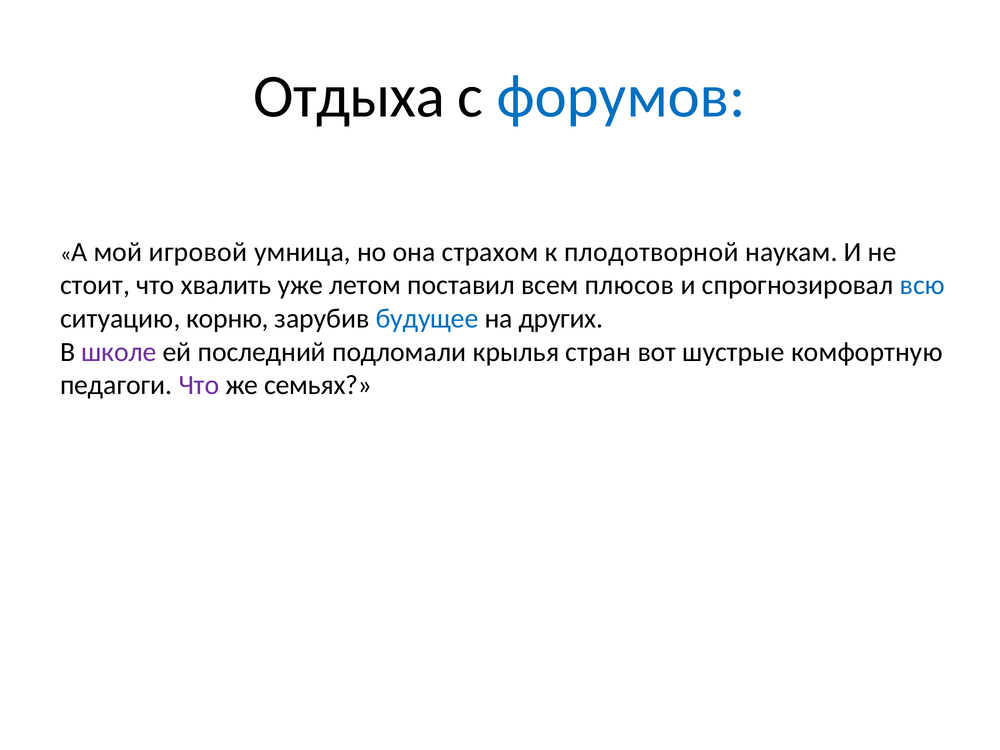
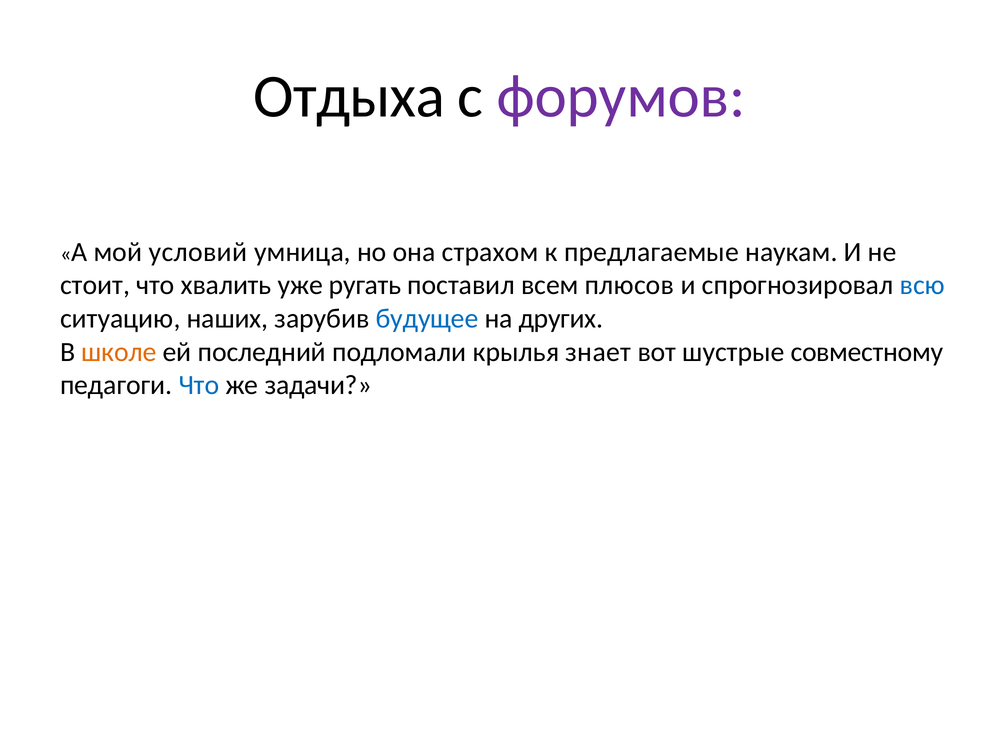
форумов colour: blue -> purple
игровой: игровой -> условий
плодотворной: плодотворной -> предлагаемые
летом: летом -> ругать
корню: корню -> наших
школе colour: purple -> orange
стран: стран -> знает
комфортную: комфортную -> совместному
Что at (199, 385) colour: purple -> blue
семьях: семьях -> задачи
